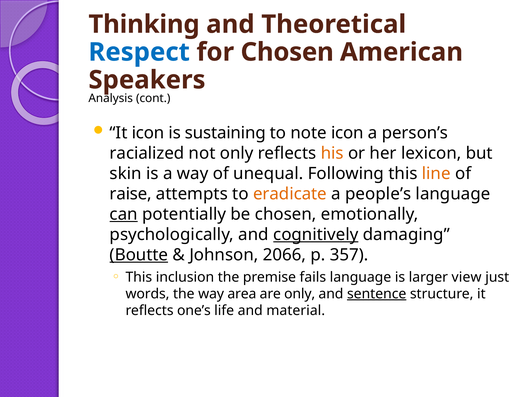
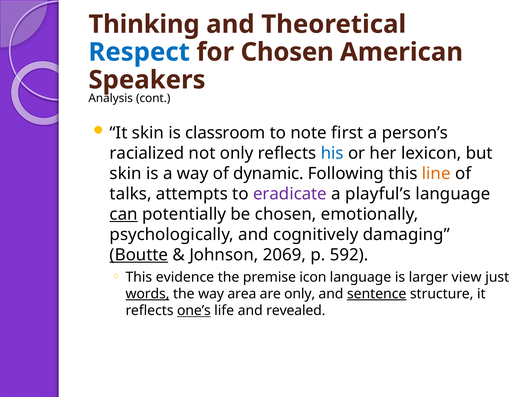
It icon: icon -> skin
sustaining: sustaining -> classroom
note icon: icon -> first
his colour: orange -> blue
unequal: unequal -> dynamic
raise: raise -> talks
eradicate colour: orange -> purple
people’s: people’s -> playful’s
cognitively underline: present -> none
2066: 2066 -> 2069
357: 357 -> 592
inclusion: inclusion -> evidence
fails: fails -> icon
words underline: none -> present
one’s underline: none -> present
material: material -> revealed
